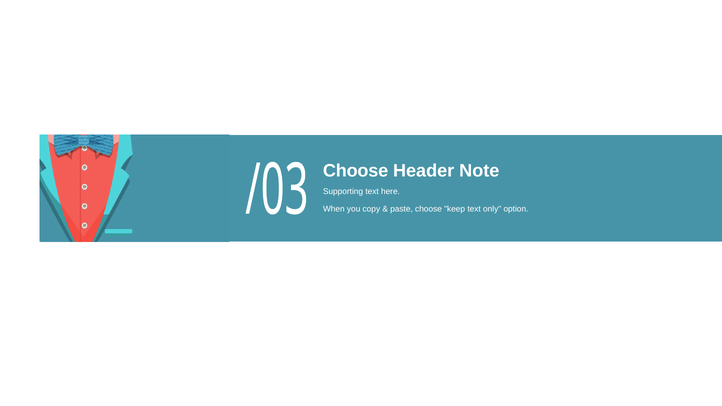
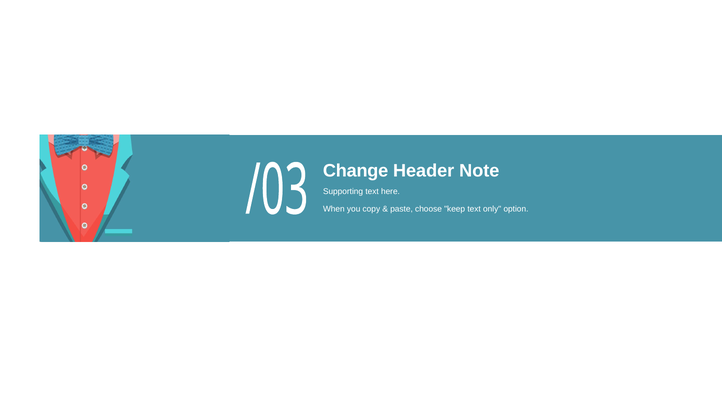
Choose at (356, 171): Choose -> Change
